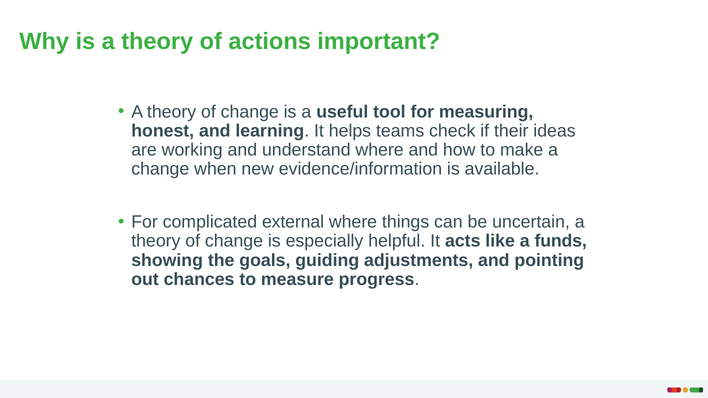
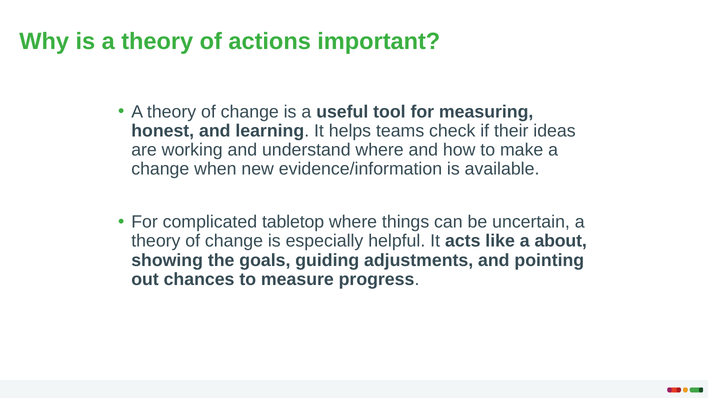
external: external -> tabletop
funds: funds -> about
